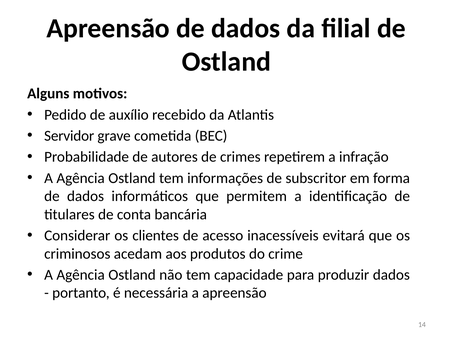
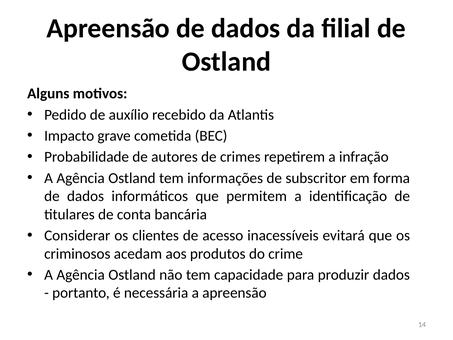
Servidor: Servidor -> Impacto
